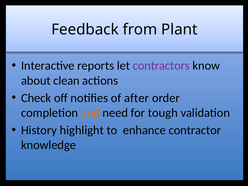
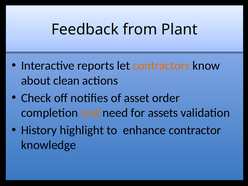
contractors colour: purple -> orange
after: after -> asset
tough: tough -> assets
